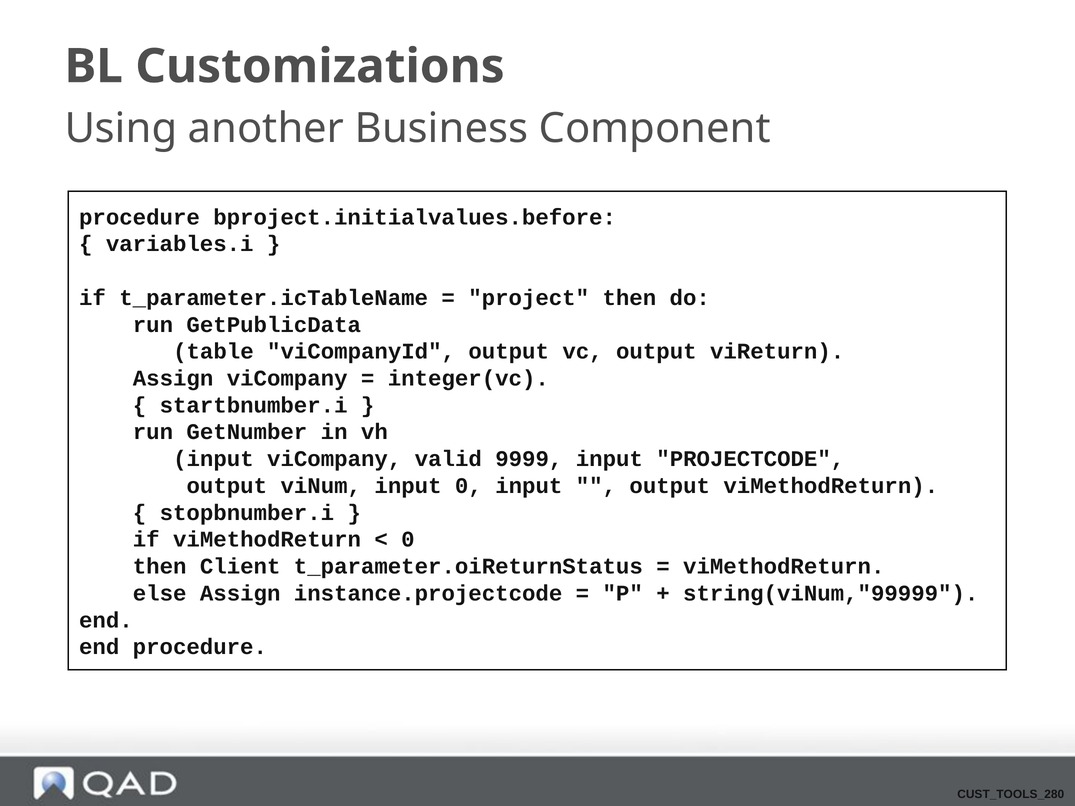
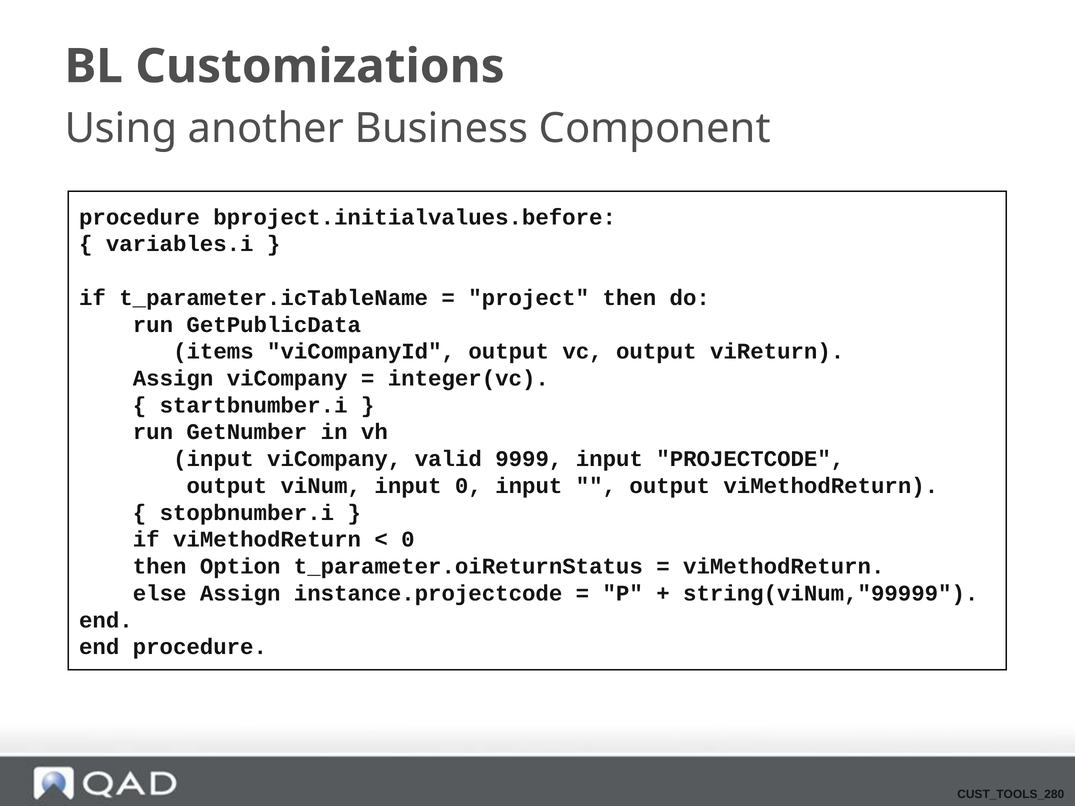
table: table -> items
Client: Client -> Option
